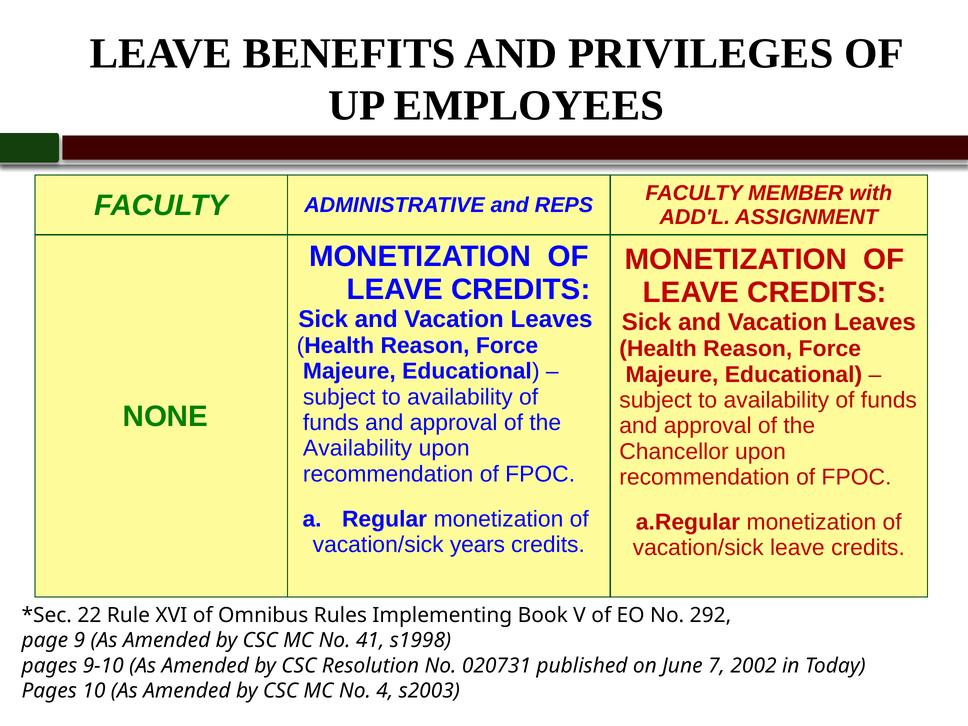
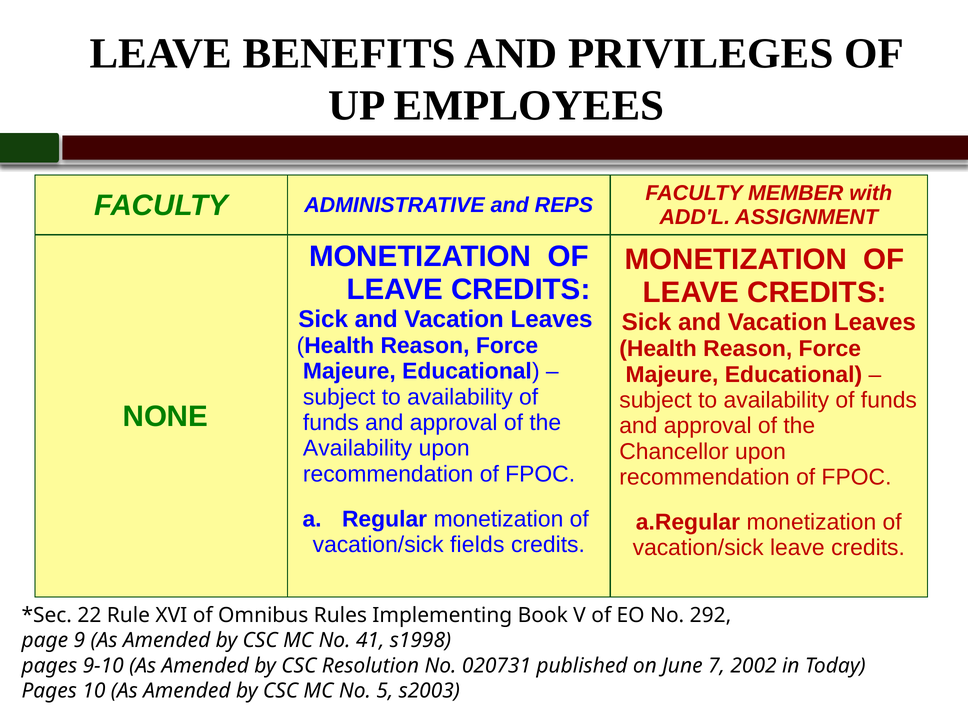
years: years -> fields
4: 4 -> 5
